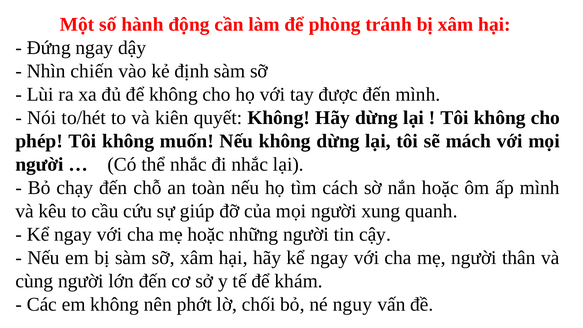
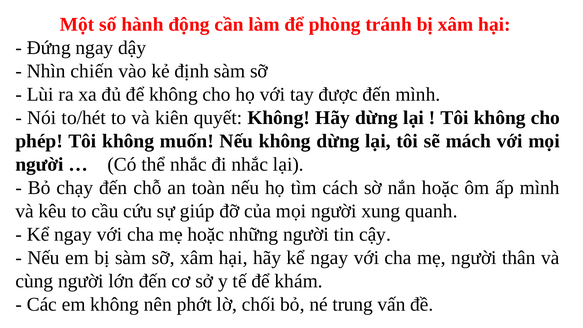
nguy: nguy -> trung
